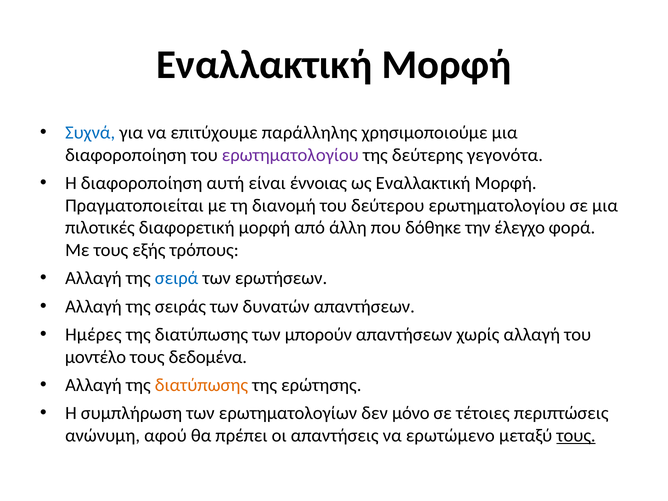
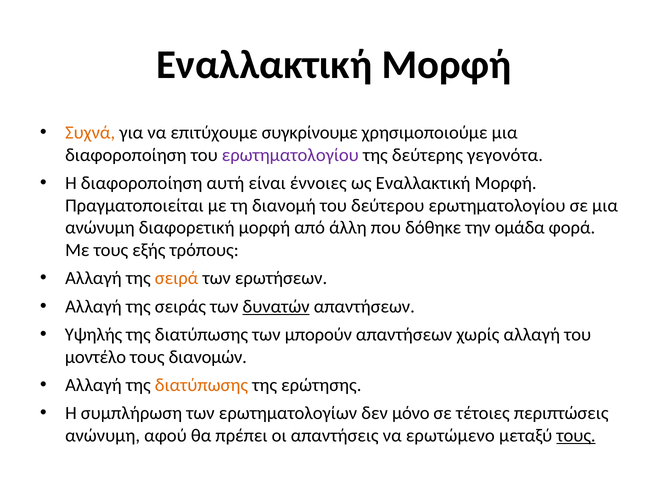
Συχνά colour: blue -> orange
παράλληλης: παράλληλης -> συγκρίνουμε
έννοιας: έννοιας -> έννοιες
πιλοτικές at (100, 228): πιλοτικές -> ανώνυμη
έλεγχο: έλεγχο -> ομάδα
σειρά colour: blue -> orange
δυνατών underline: none -> present
Ημέρες: Ημέρες -> Υψηλής
δεδομένα: δεδομένα -> διανομών
